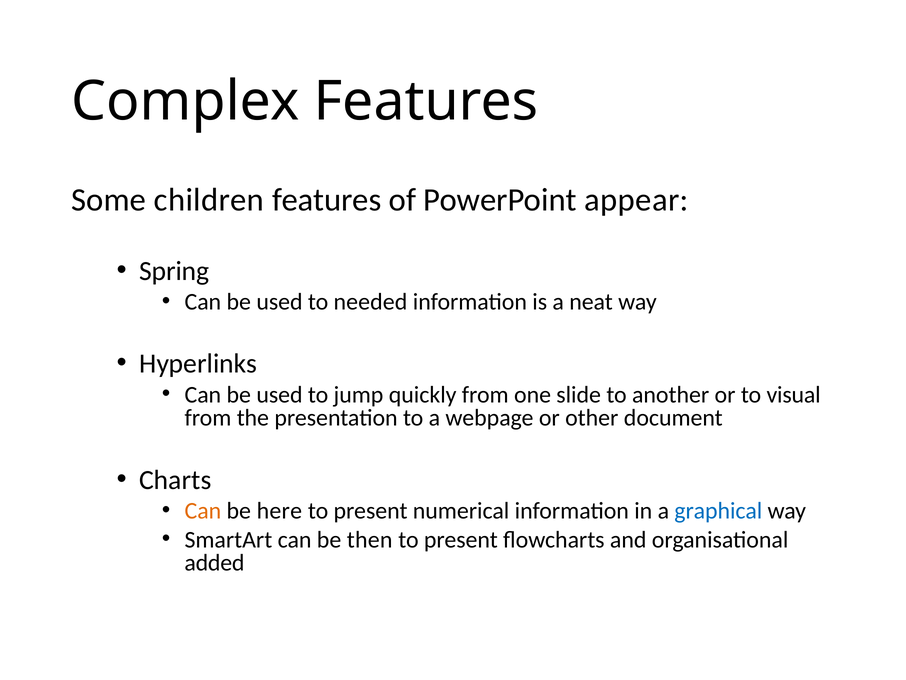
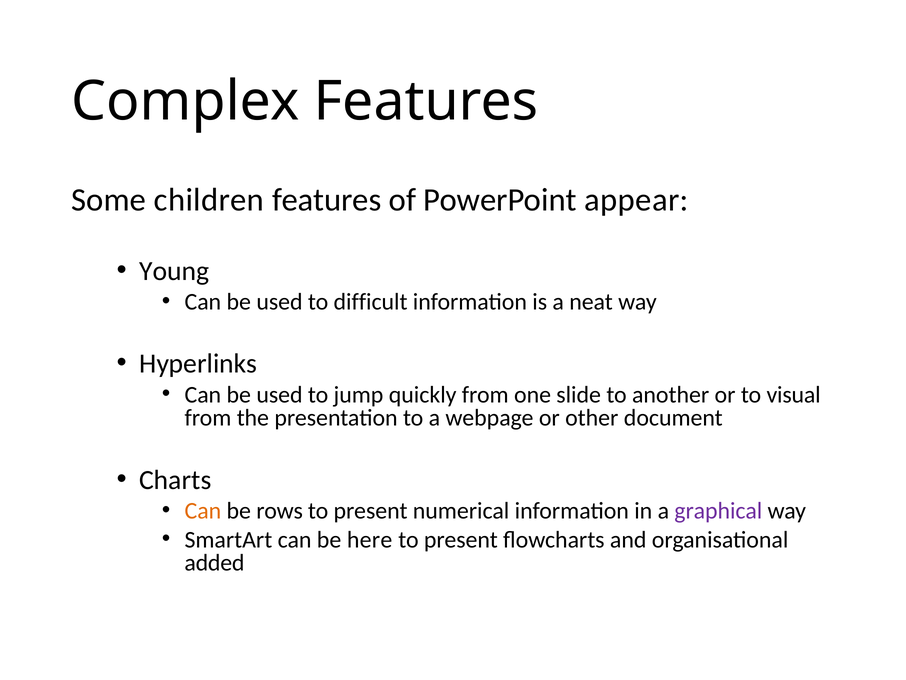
Spring: Spring -> Young
needed: needed -> difficult
here: here -> rows
graphical colour: blue -> purple
then: then -> here
